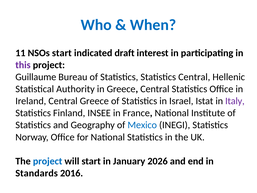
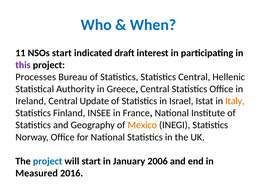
Guillaume: Guillaume -> Processes
Central Greece: Greece -> Update
Italy colour: purple -> orange
Mexico colour: blue -> orange
2026: 2026 -> 2006
Standards: Standards -> Measured
